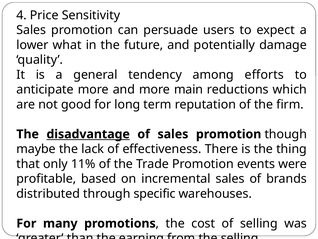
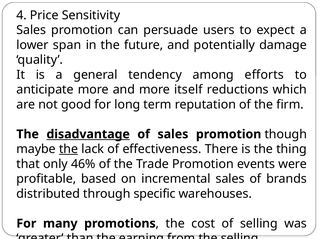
what: what -> span
main: main -> itself
the at (69, 149) underline: none -> present
11%: 11% -> 46%
